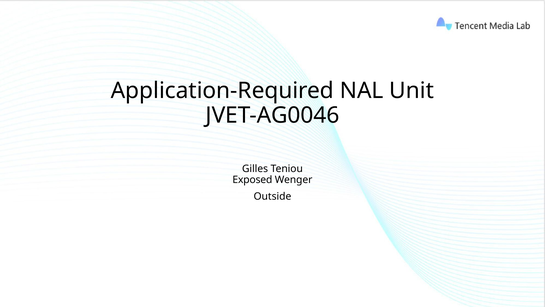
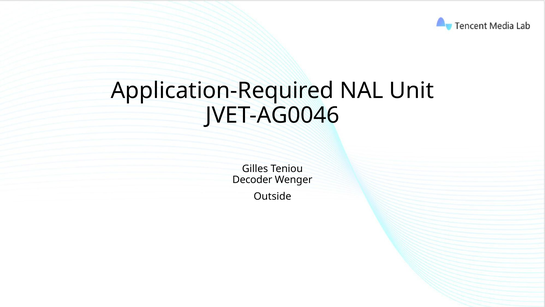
Exposed: Exposed -> Decoder
